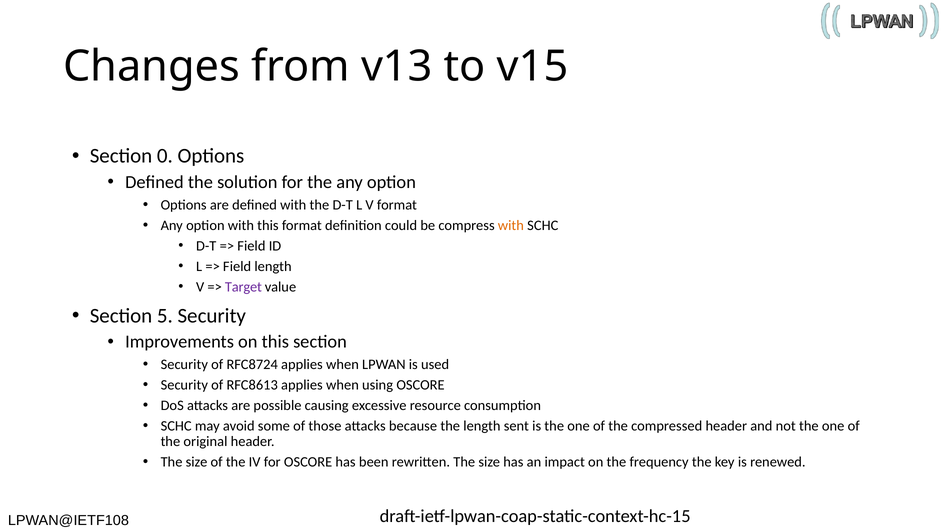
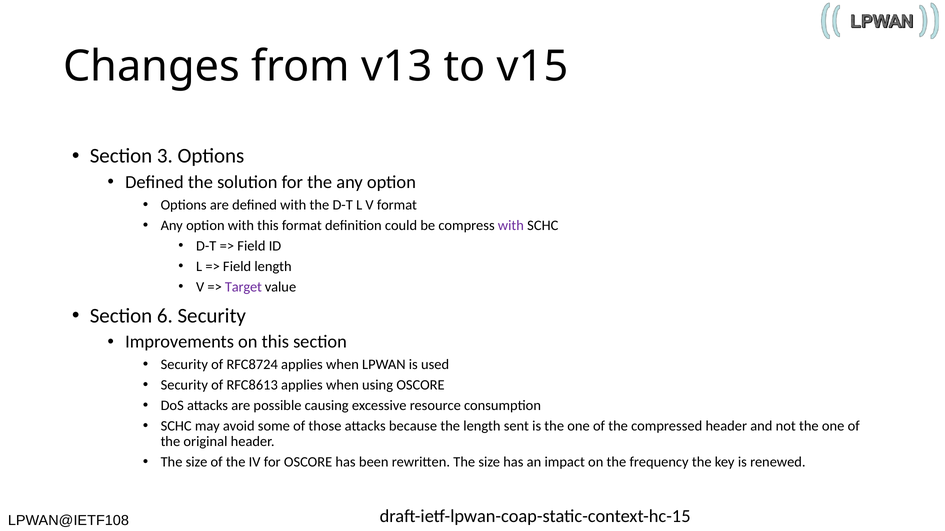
0: 0 -> 3
with at (511, 226) colour: orange -> purple
5: 5 -> 6
